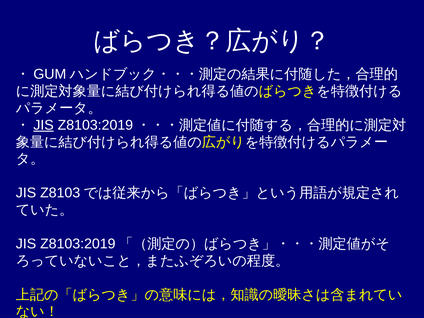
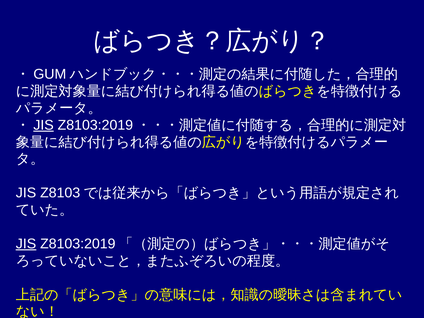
JIS at (26, 244) underline: none -> present
